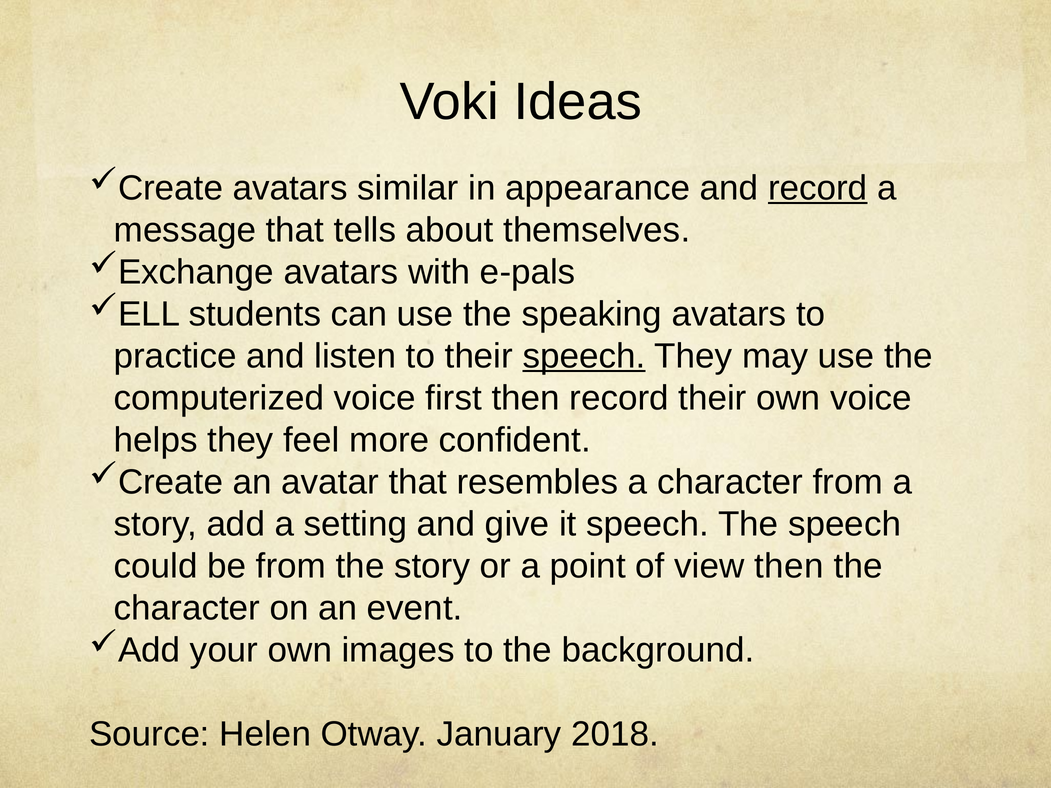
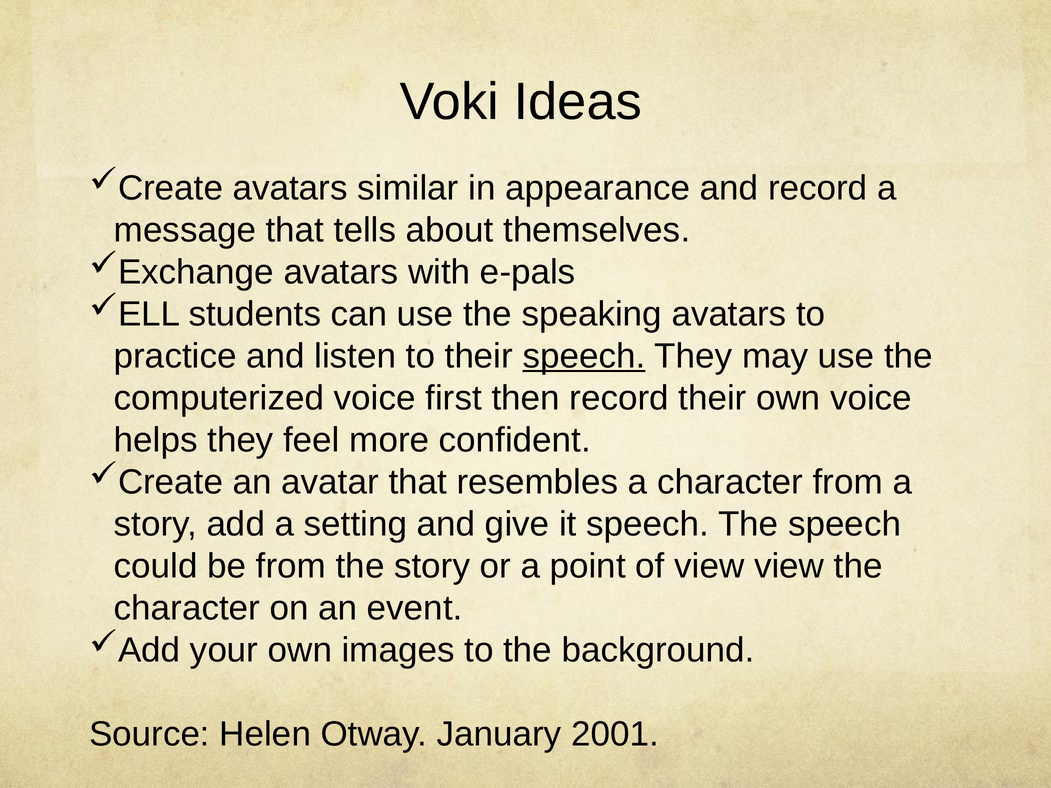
record at (818, 188) underline: present -> none
view then: then -> view
2018: 2018 -> 2001
